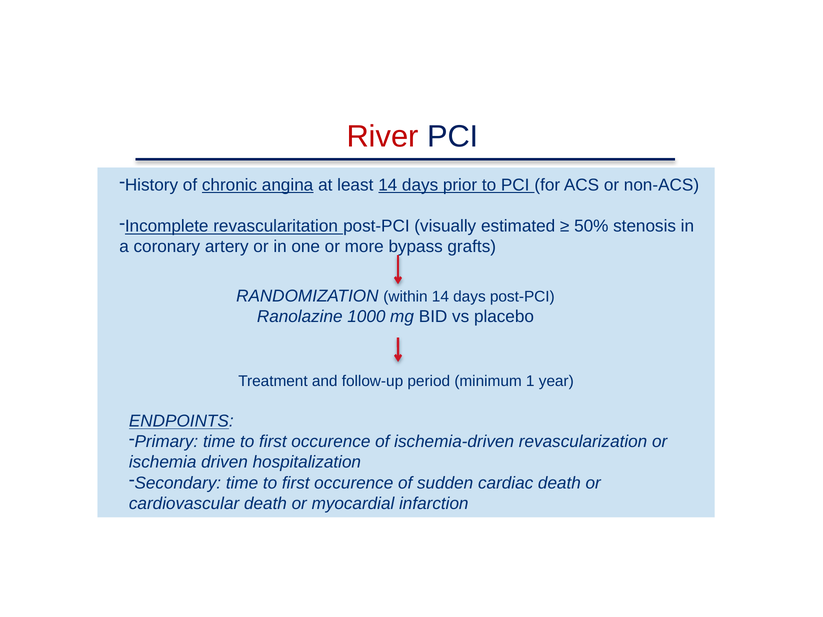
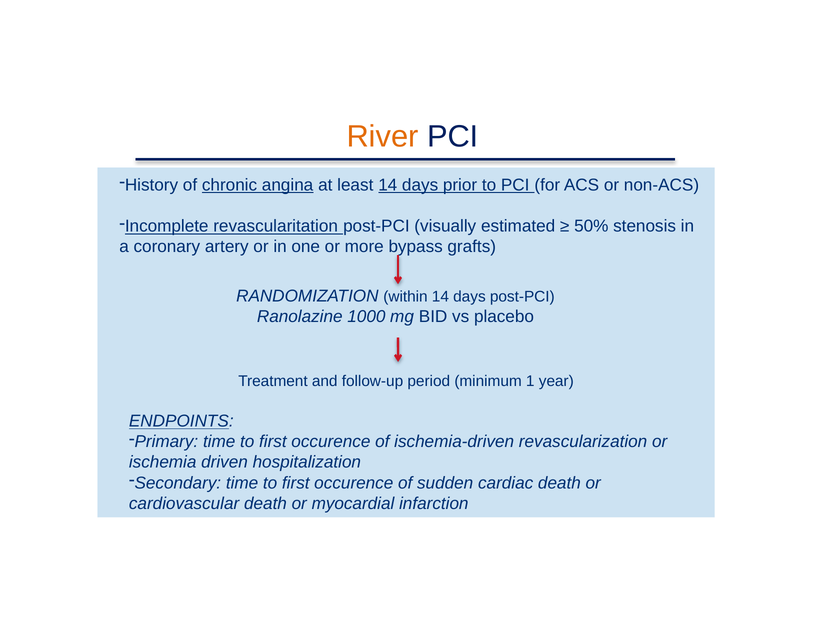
River colour: red -> orange
